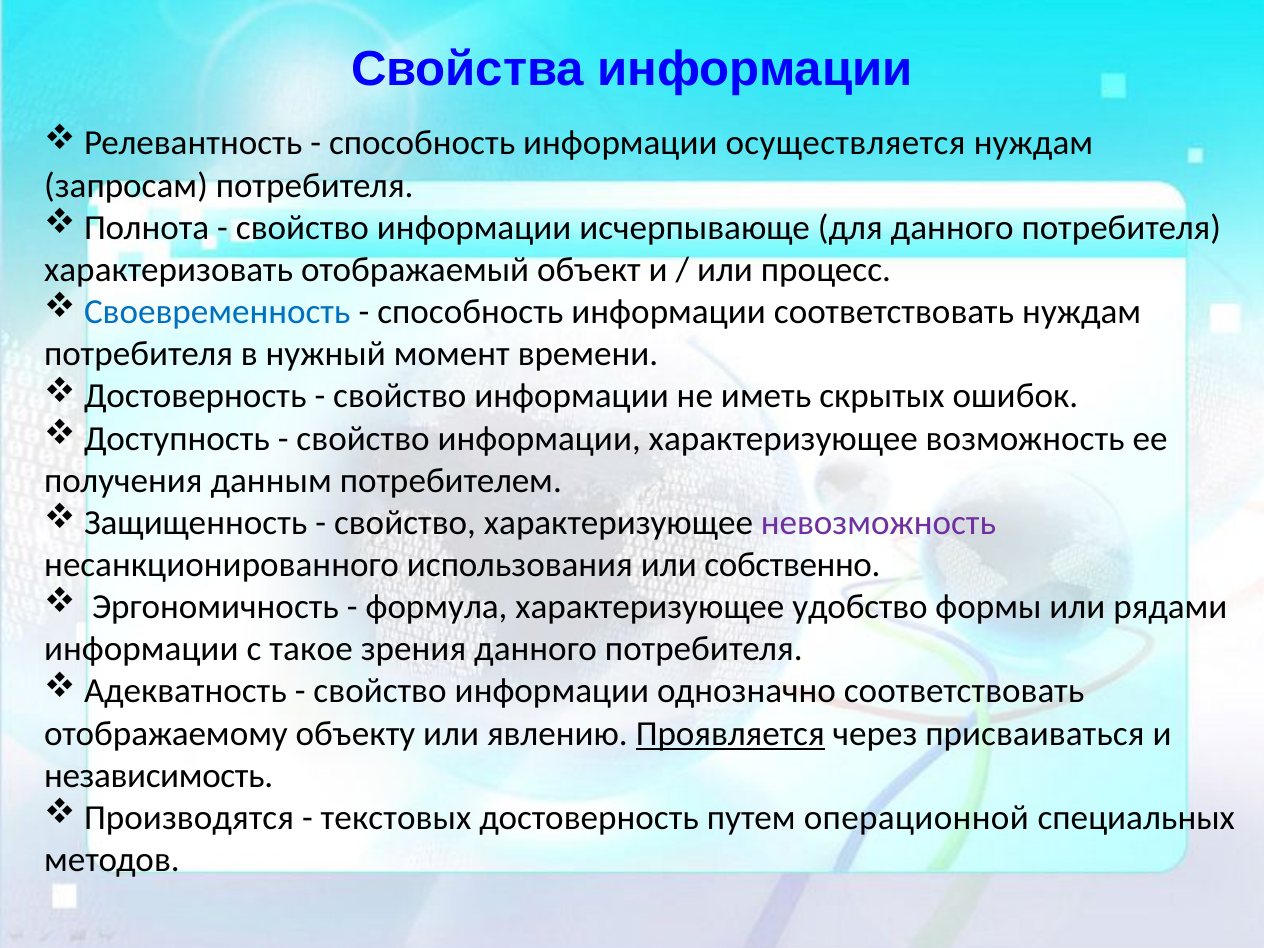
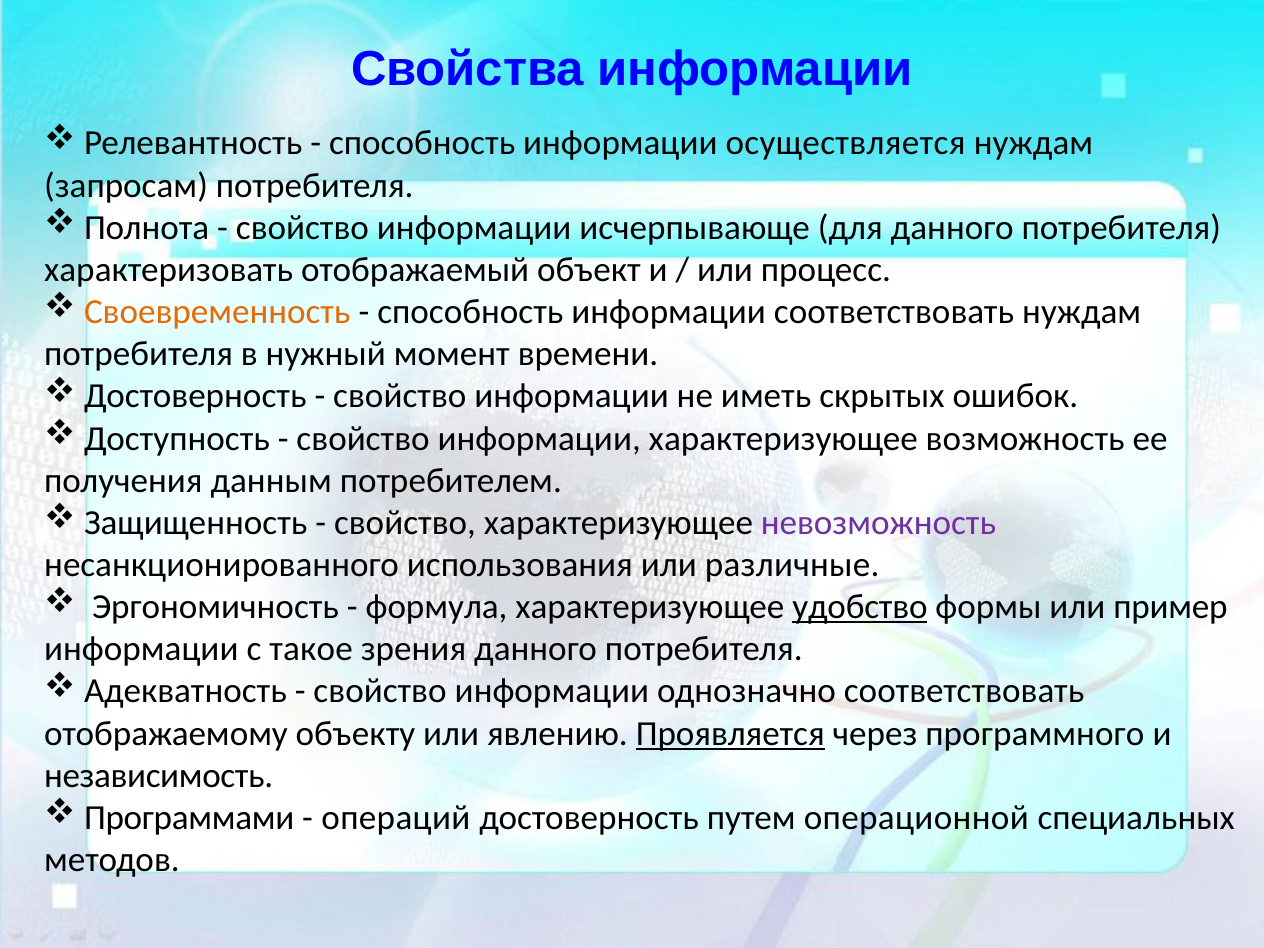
Своевременность colour: blue -> orange
собственно: собственно -> различные
удобство underline: none -> present
рядами: рядами -> пример
присваиваться: присваиваться -> программного
Производятся: Производятся -> Программами
текстовых: текстовых -> операций
